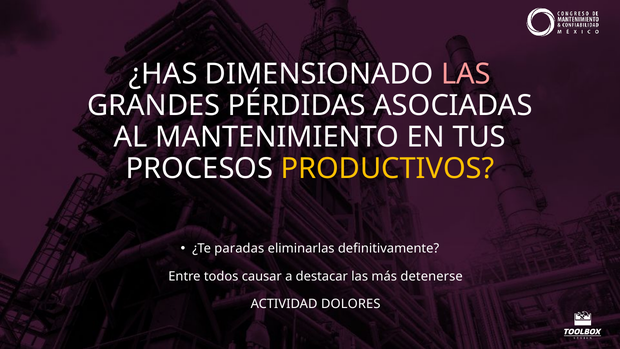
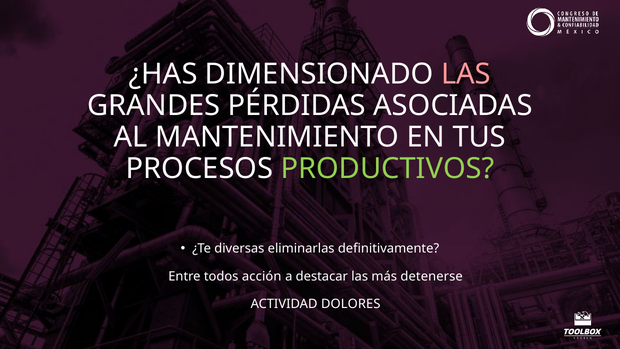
PRODUCTIVOS colour: yellow -> light green
paradas: paradas -> diversas
causar: causar -> acción
